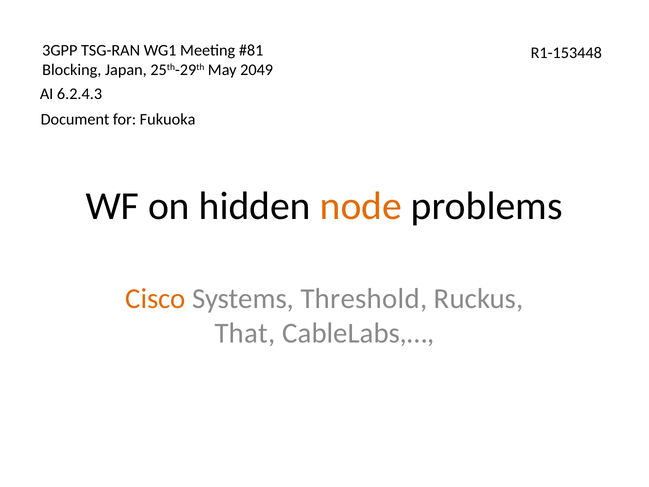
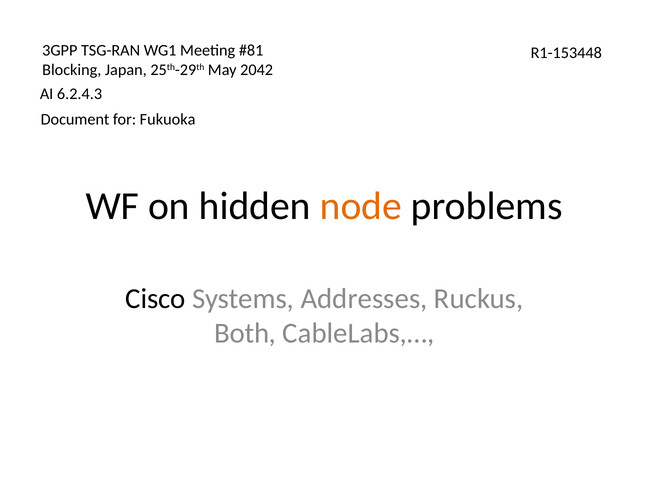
2049: 2049 -> 2042
Cisco colour: orange -> black
Threshold: Threshold -> Addresses
That: That -> Both
